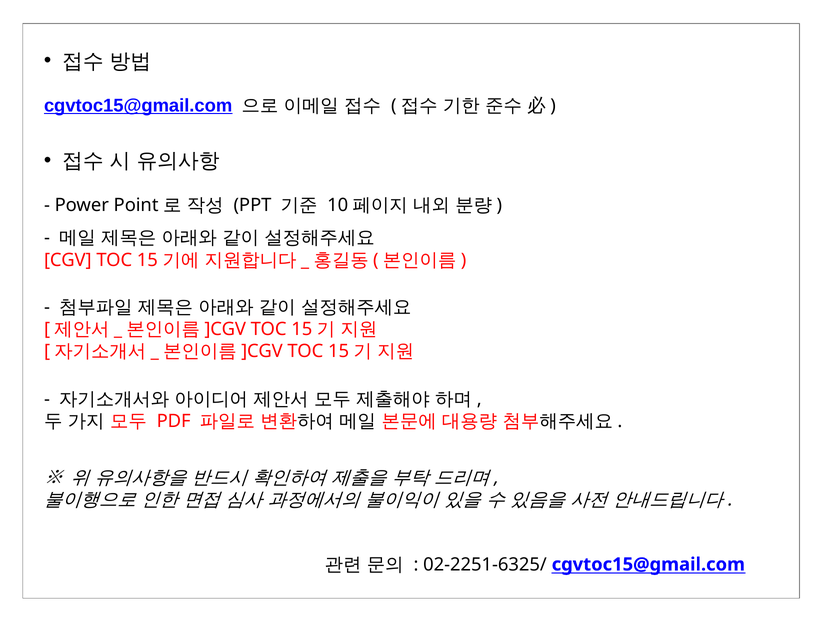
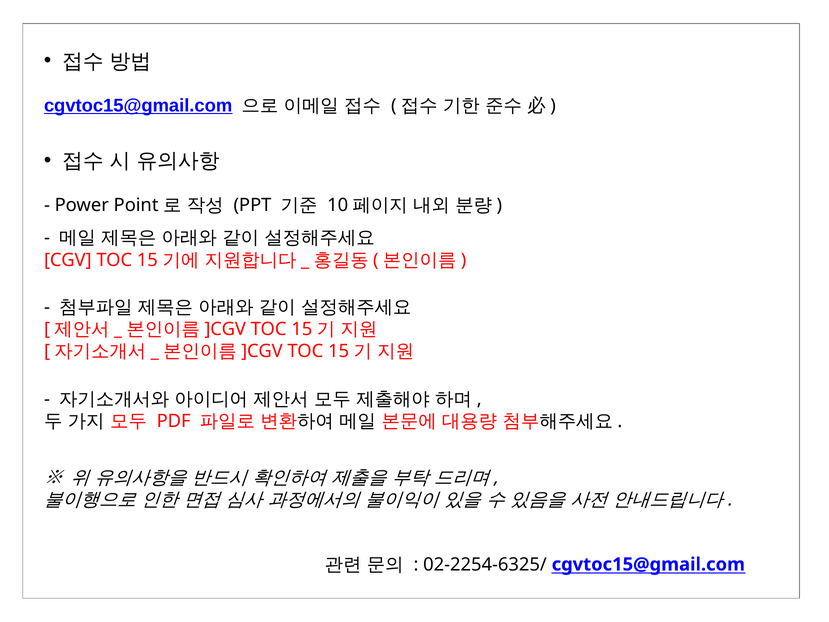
02-2251-6325/: 02-2251-6325/ -> 02-2254-6325/
